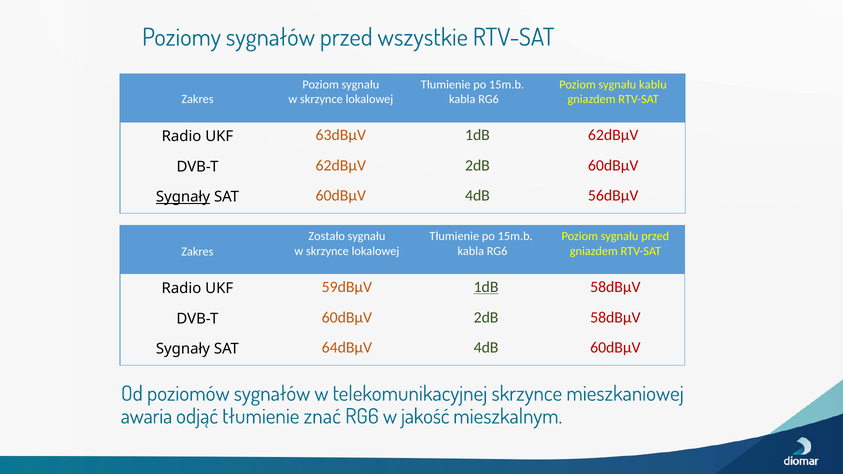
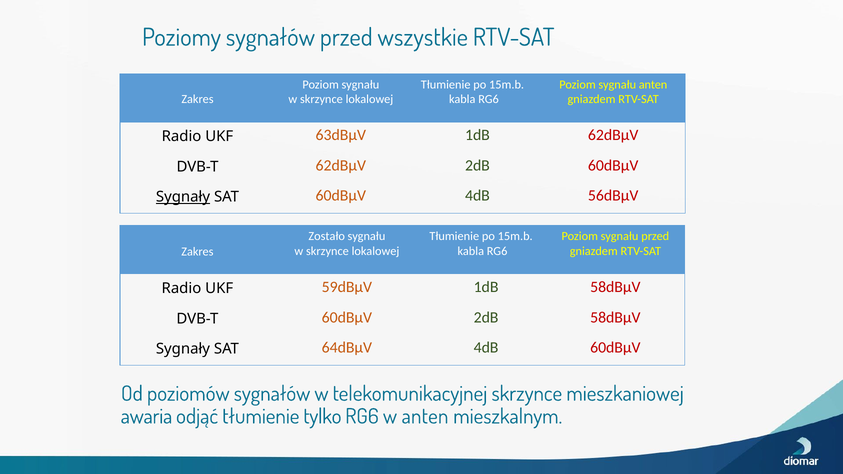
sygnału kablu: kablu -> anten
1dB at (486, 287) underline: present -> none
znać: znać -> tylko
w jakość: jakość -> anten
